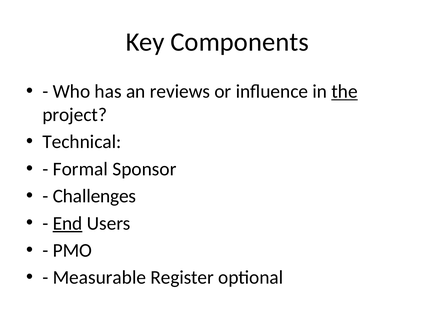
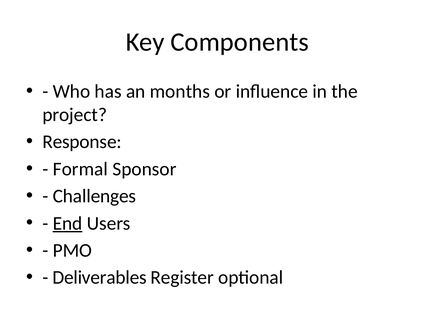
reviews: reviews -> months
the underline: present -> none
Technical: Technical -> Response
Measurable: Measurable -> Deliverables
